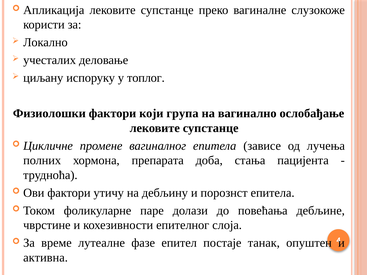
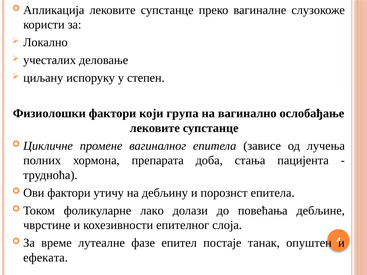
топлог: топлог -> степен
паре: паре -> лако
активна: активна -> ефеката
